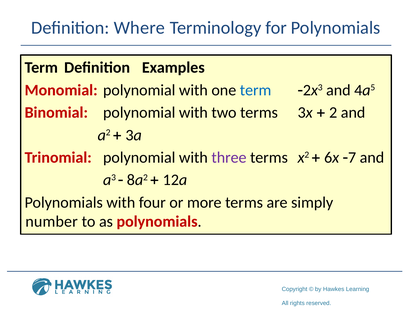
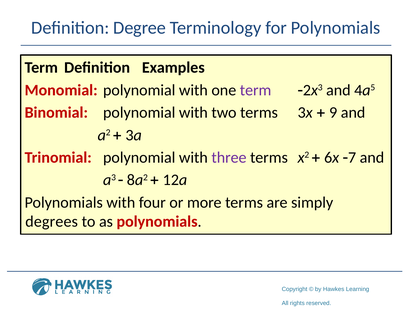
Where: Where -> Degree
term at (256, 90) colour: blue -> purple
2: 2 -> 9
number: number -> degrees
